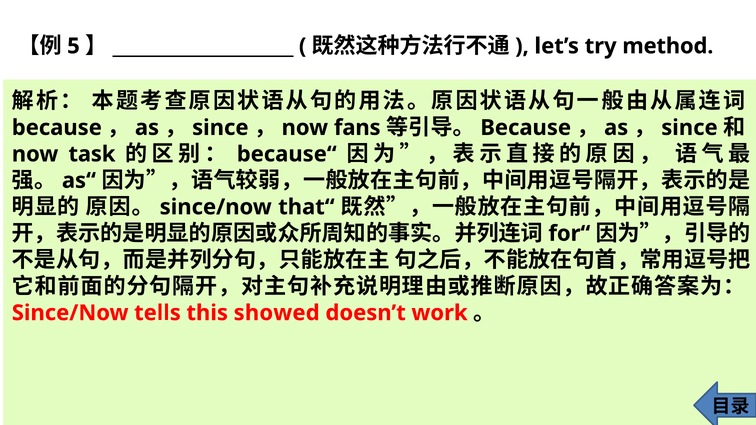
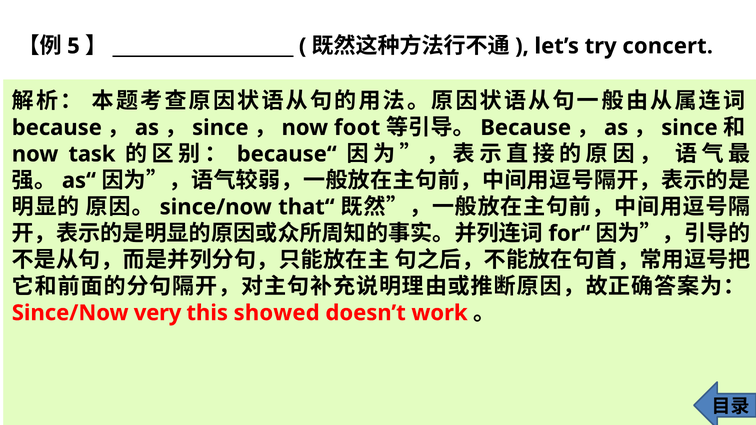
method: method -> concert
fans: fans -> foot
tells: tells -> very
